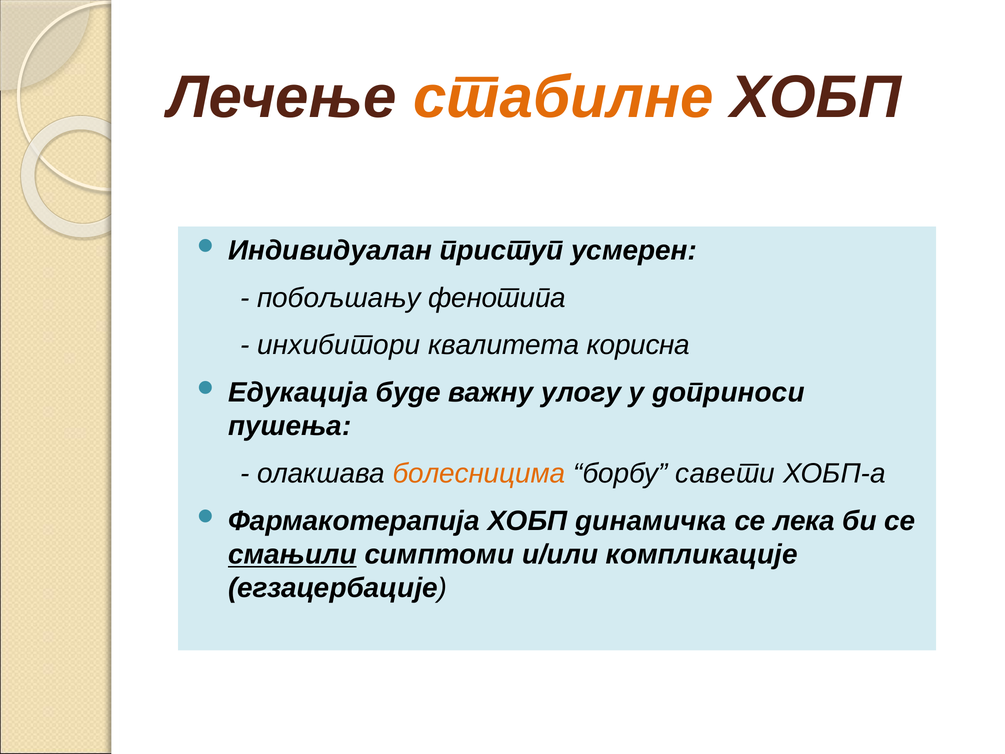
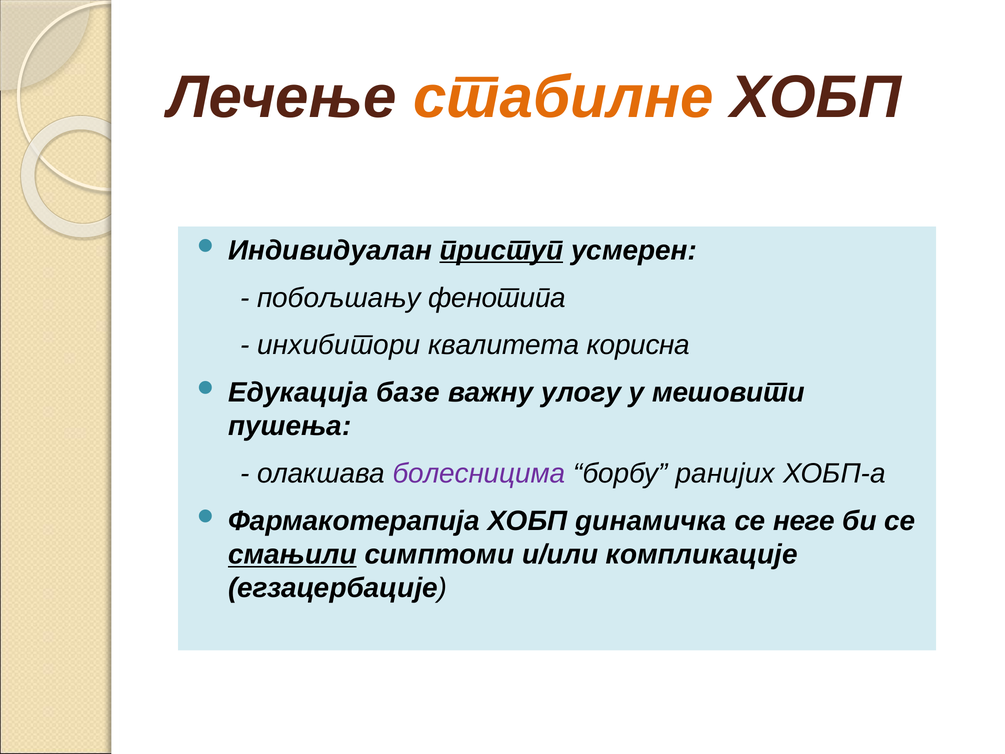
приступ underline: none -> present
буде: буде -> базе
доприноси: доприноси -> мешовити
болесницима colour: orange -> purple
савети: савети -> ранијих
лека: лека -> неге
